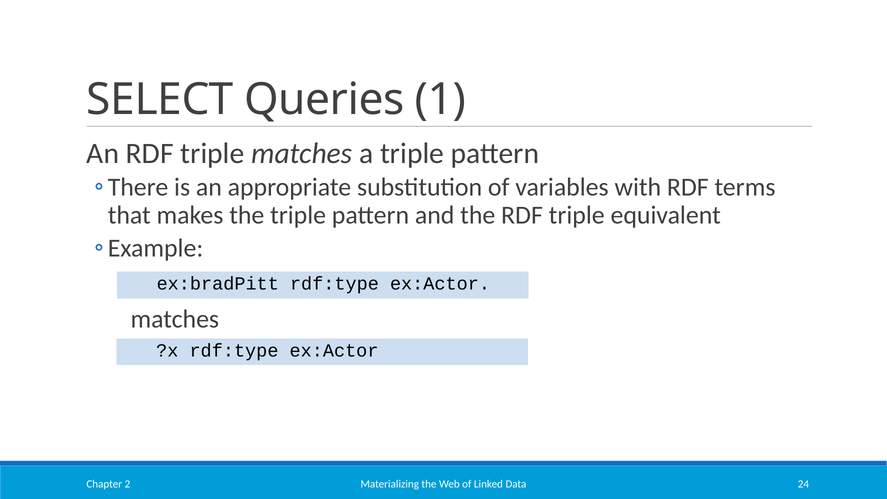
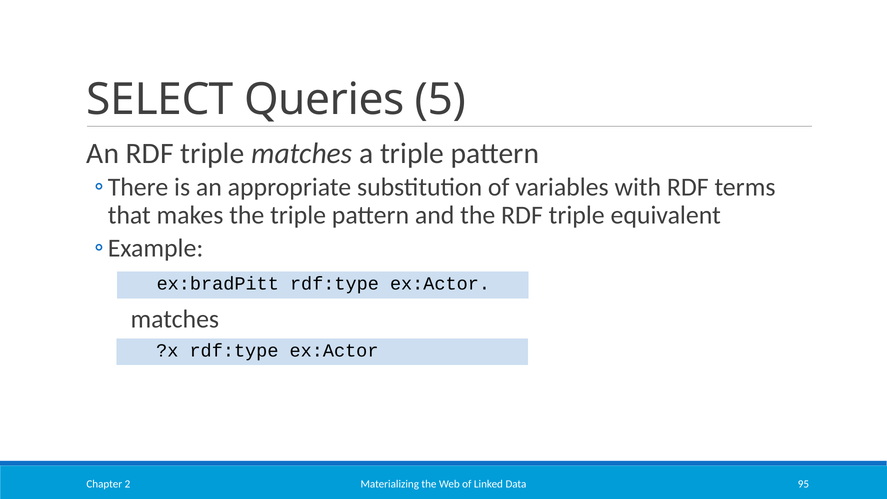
1: 1 -> 5
24: 24 -> 95
